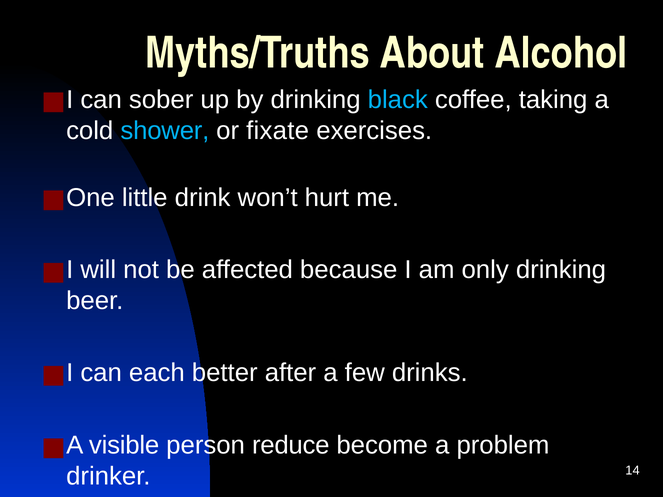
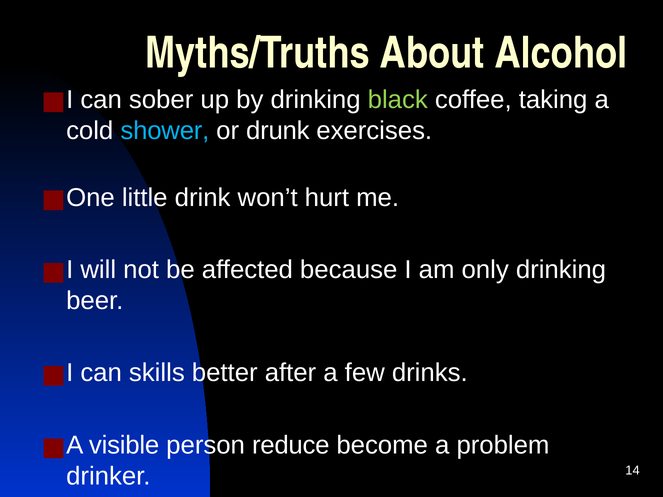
black colour: light blue -> light green
fixate: fixate -> drunk
each: each -> skills
